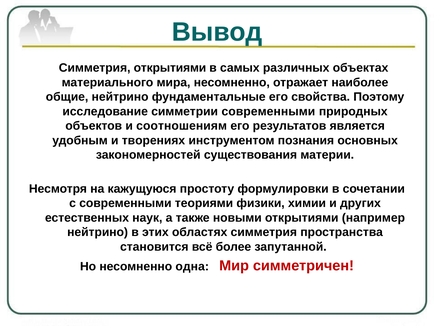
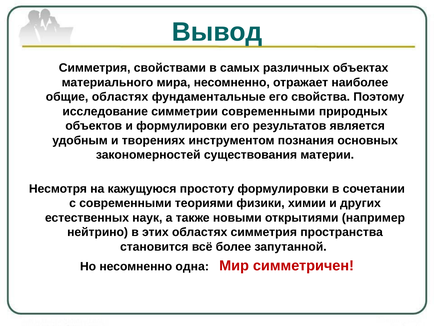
Симметрия открытиями: открытиями -> свойствами
общие нейтрино: нейтрино -> областях
и соотношениям: соотношениям -> формулировки
